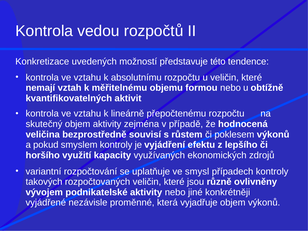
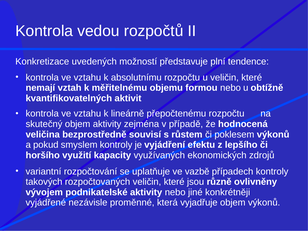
této: této -> plní
smysl: smysl -> vazbě
